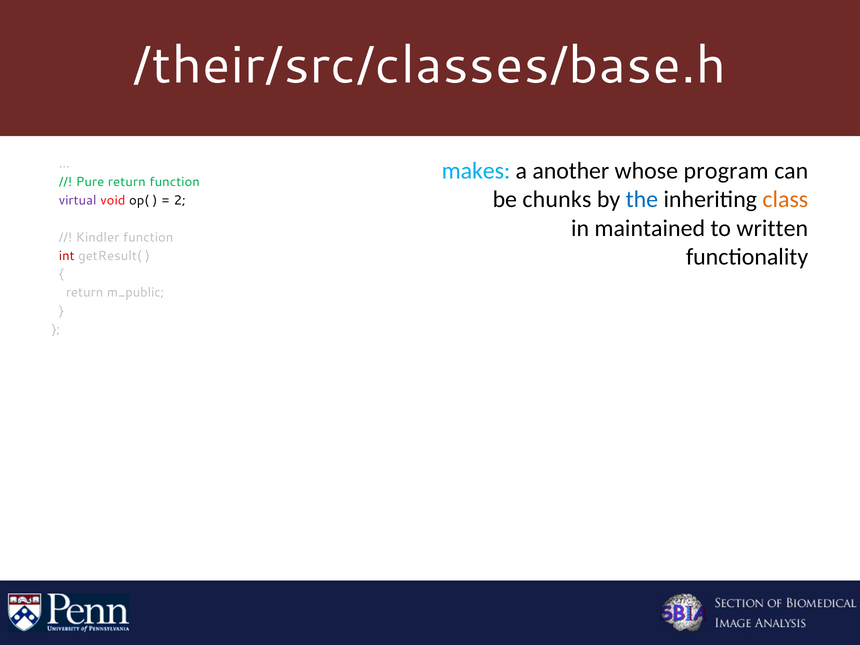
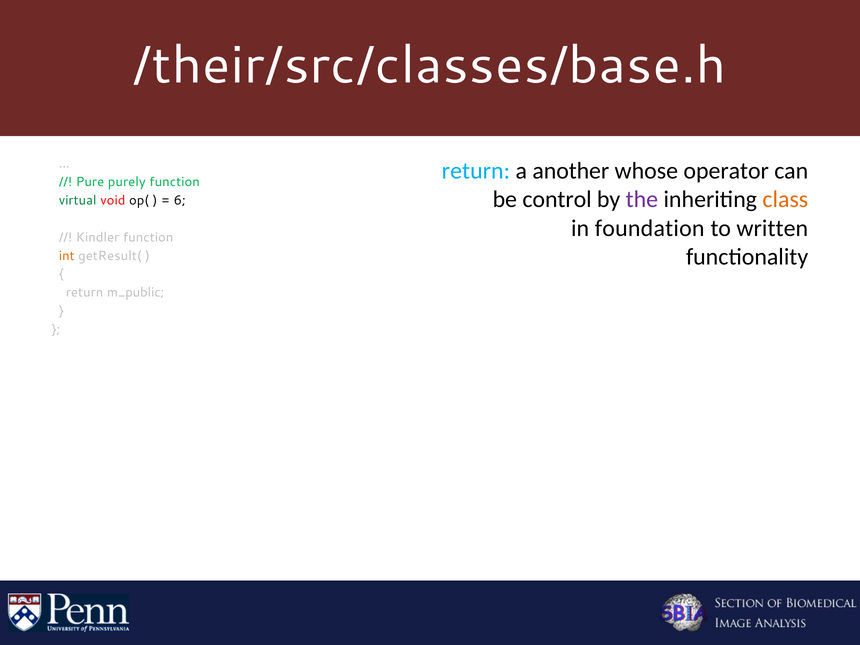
makes at (476, 171): makes -> return
program: program -> operator
Pure return: return -> purely
chunks: chunks -> control
the colour: blue -> purple
virtual colour: purple -> green
2: 2 -> 6
maintained: maintained -> foundation
int colour: red -> orange
